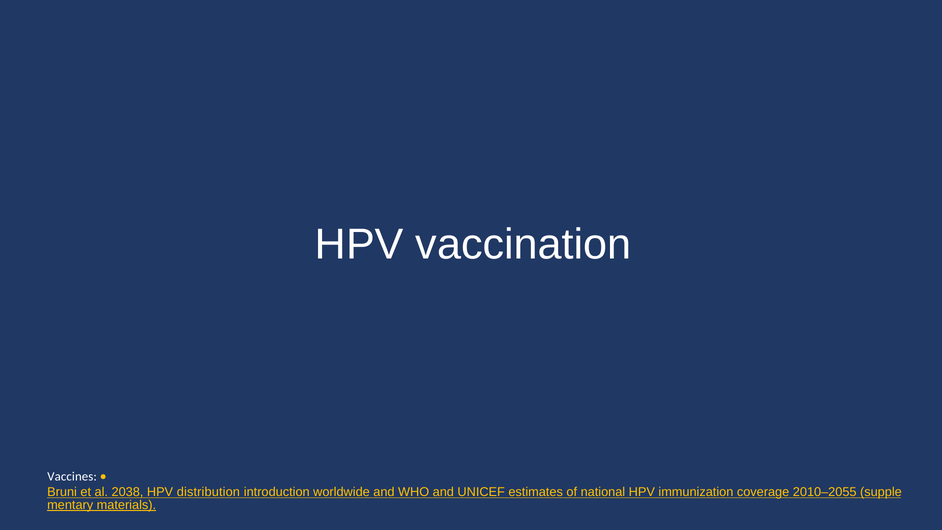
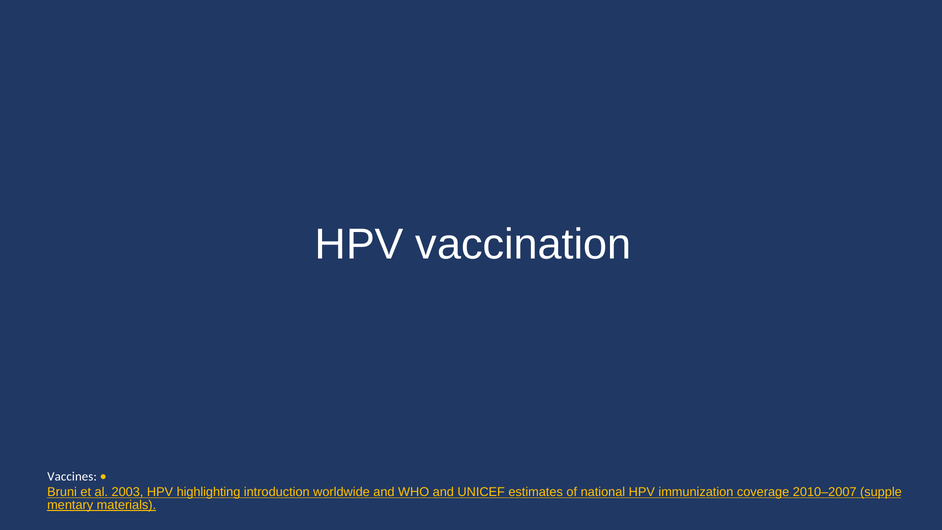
2038: 2038 -> 2003
distribution: distribution -> highlighting
2010–2055: 2010–2055 -> 2010–2007
